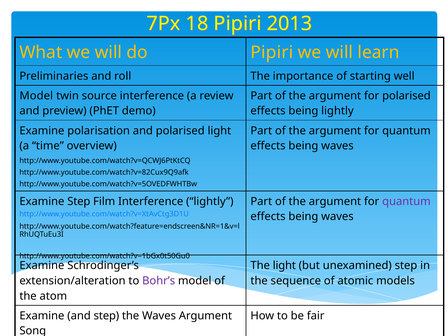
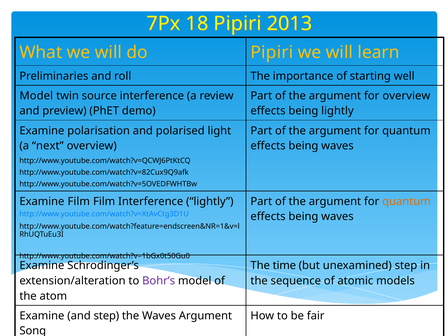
for polarised: polarised -> overview
a time: time -> next
Examine Step: Step -> Film
quantum at (406, 201) colour: purple -> orange
The light: light -> time
